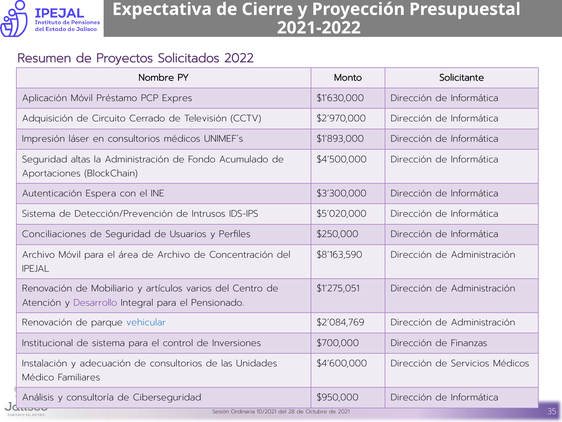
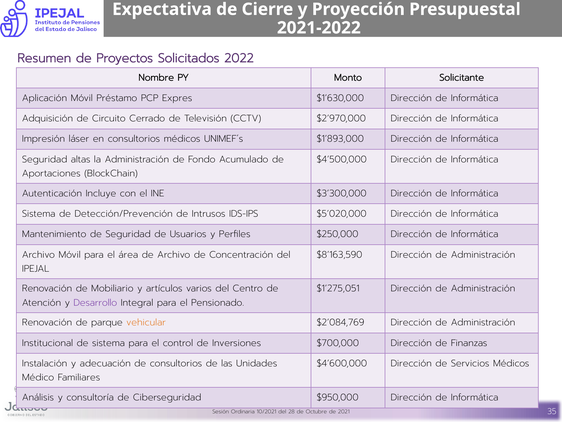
Espera: Espera -> Incluye
Conciliaciones: Conciliaciones -> Mantenimiento
vehicular colour: blue -> orange
